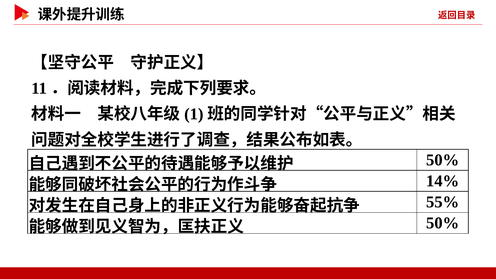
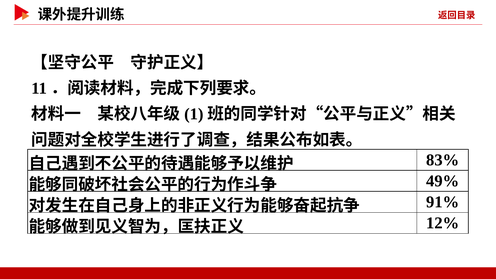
50% at (443, 160): 50% -> 83%
14%: 14% -> 49%
55%: 55% -> 91%
50% at (443, 223): 50% -> 12%
